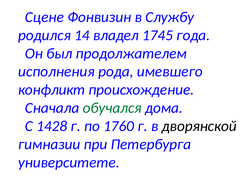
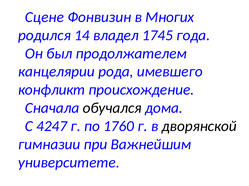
Службу: Службу -> Многих
исполнения: исполнения -> канцелярии
обучался colour: green -> black
1428: 1428 -> 4247
Петербурга: Петербурга -> Важнейшим
